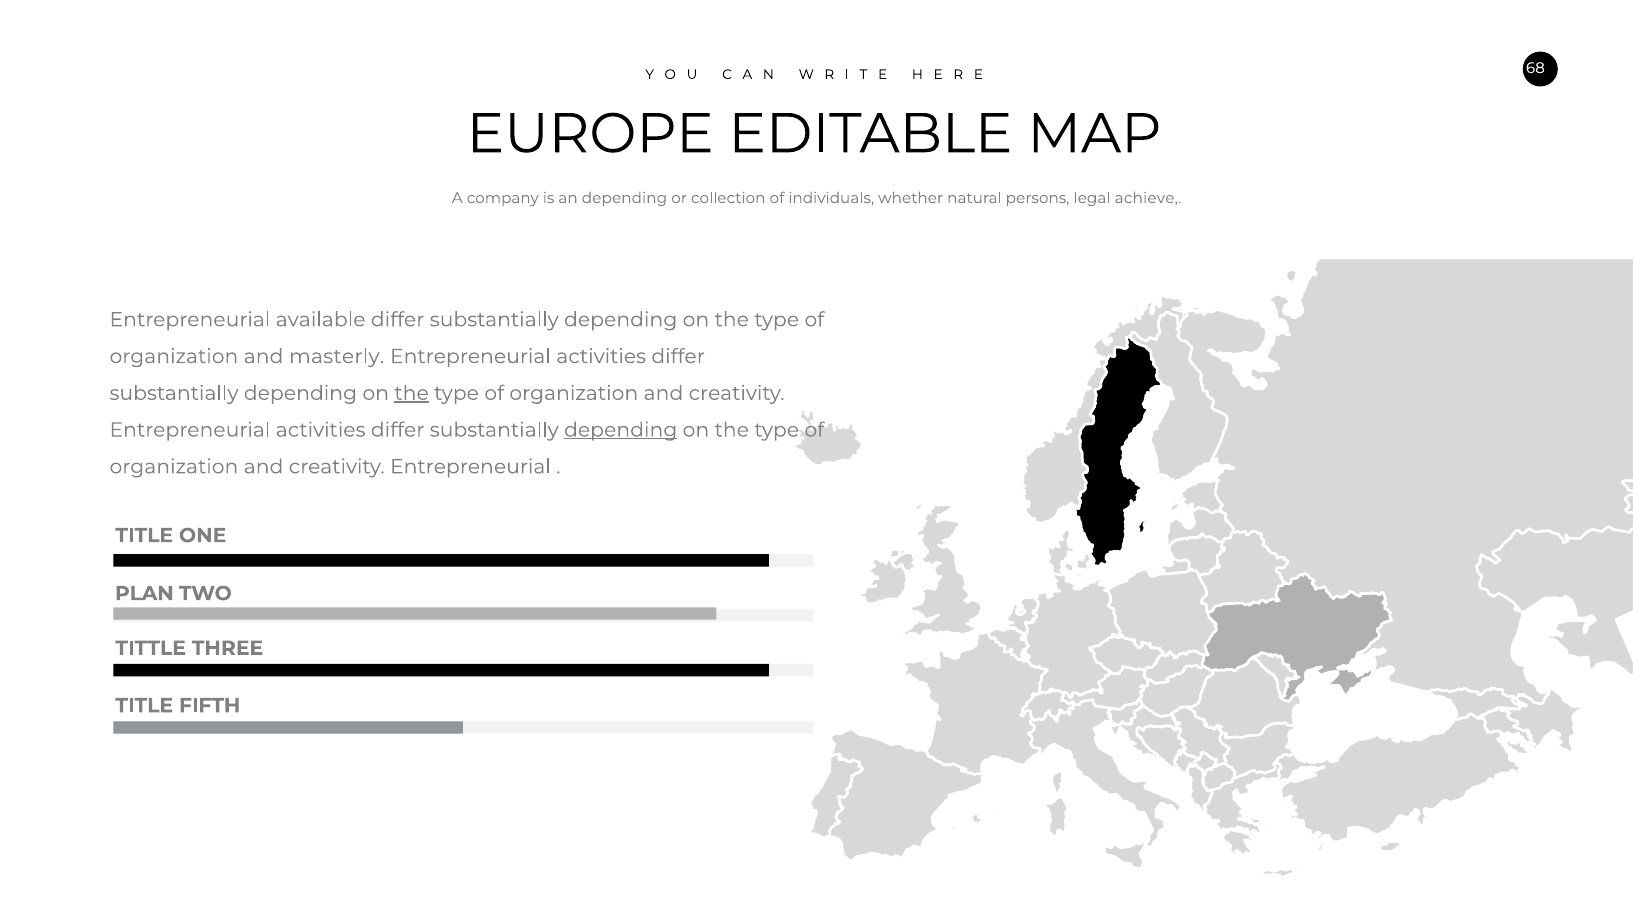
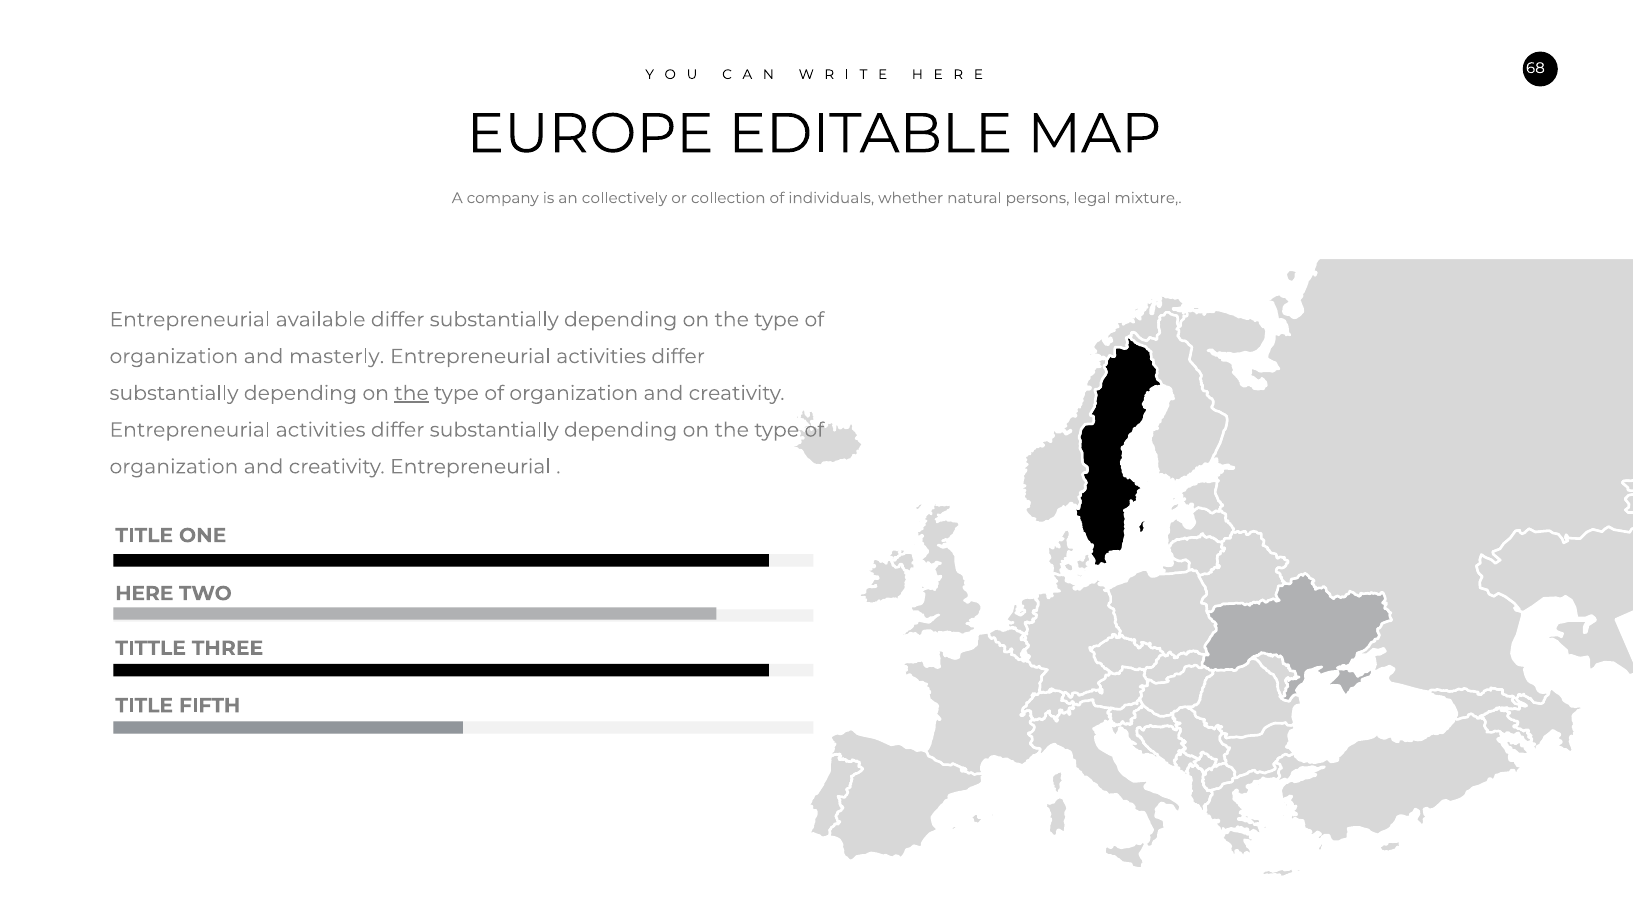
an depending: depending -> collectively
achieve: achieve -> mixture
depending at (621, 430) underline: present -> none
PLAN: PLAN -> HERE
